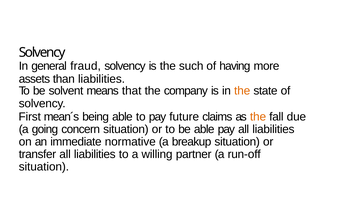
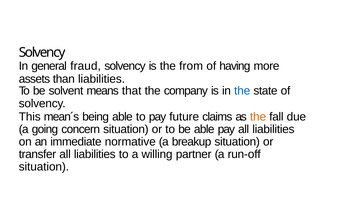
such: such -> from
the at (242, 91) colour: orange -> blue
First: First -> This
